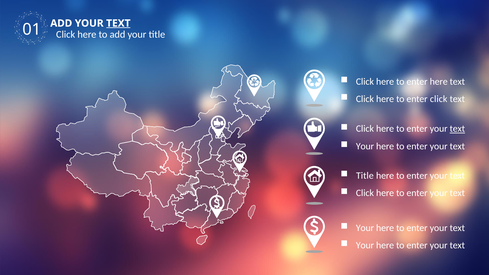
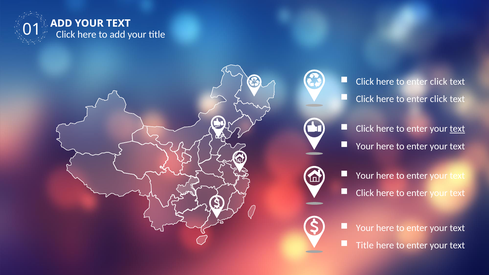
TEXT at (118, 23) underline: present -> none
here at (439, 82): here -> click
Title at (365, 176): Title -> Your
Your at (365, 245): Your -> Title
